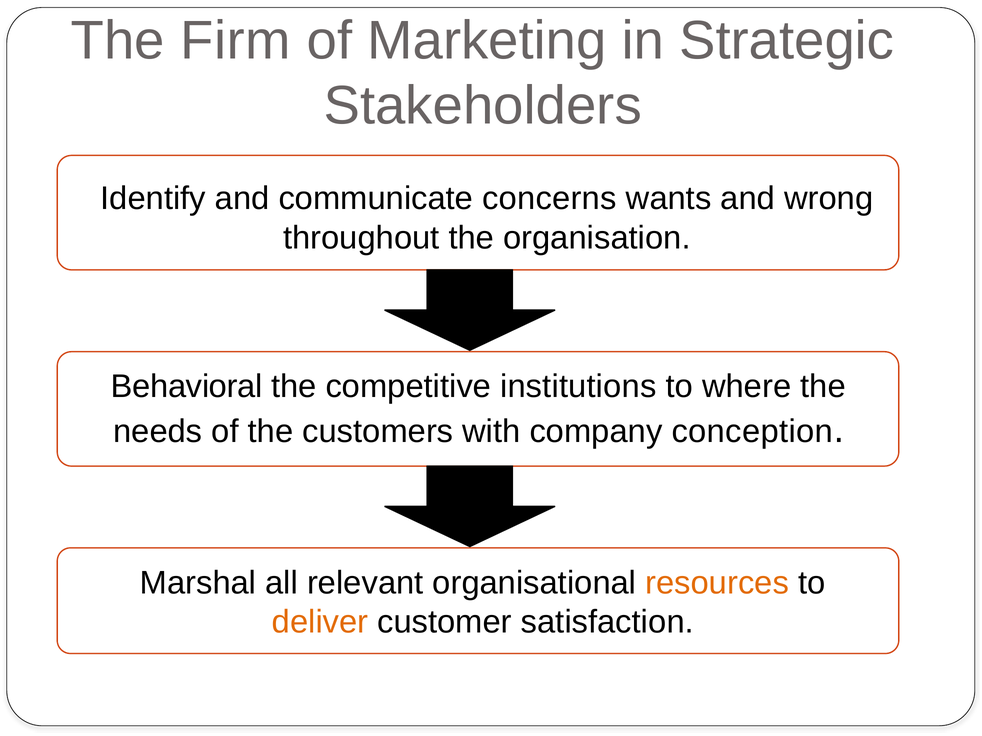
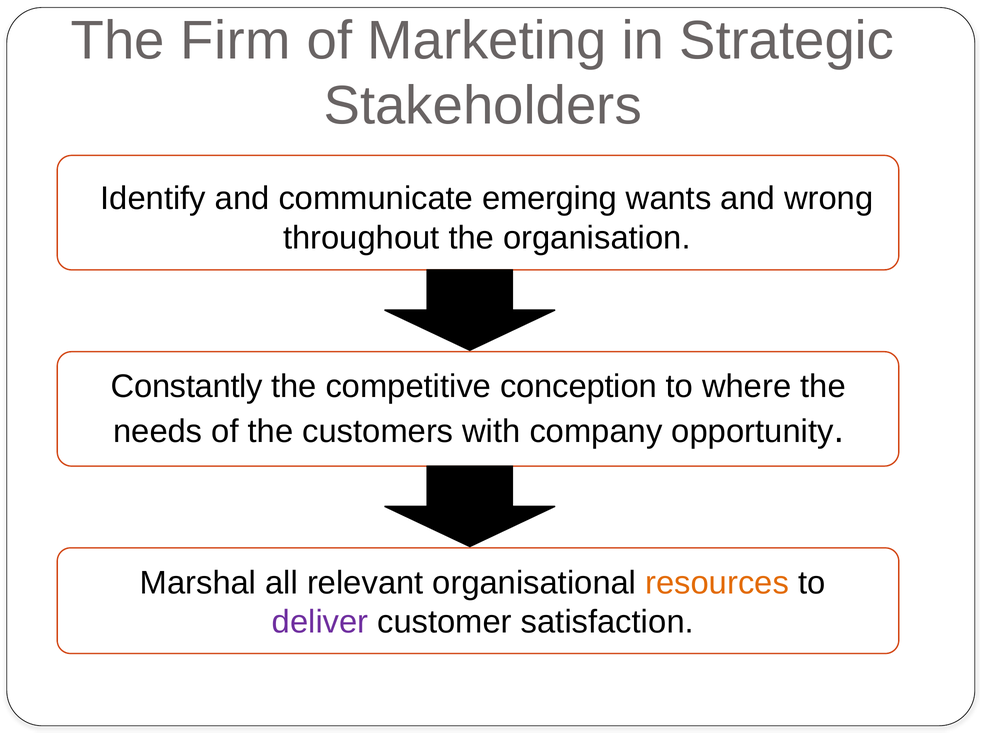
concerns: concerns -> emerging
Behavioral: Behavioral -> Constantly
institutions: institutions -> conception
conception: conception -> opportunity
deliver colour: orange -> purple
